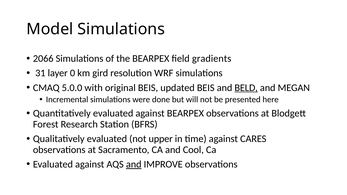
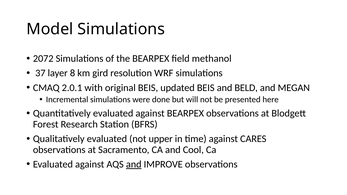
2066: 2066 -> 2072
gradients: gradients -> methanol
31: 31 -> 37
0: 0 -> 8
5.0.0: 5.0.0 -> 2.0.1
BELD underline: present -> none
